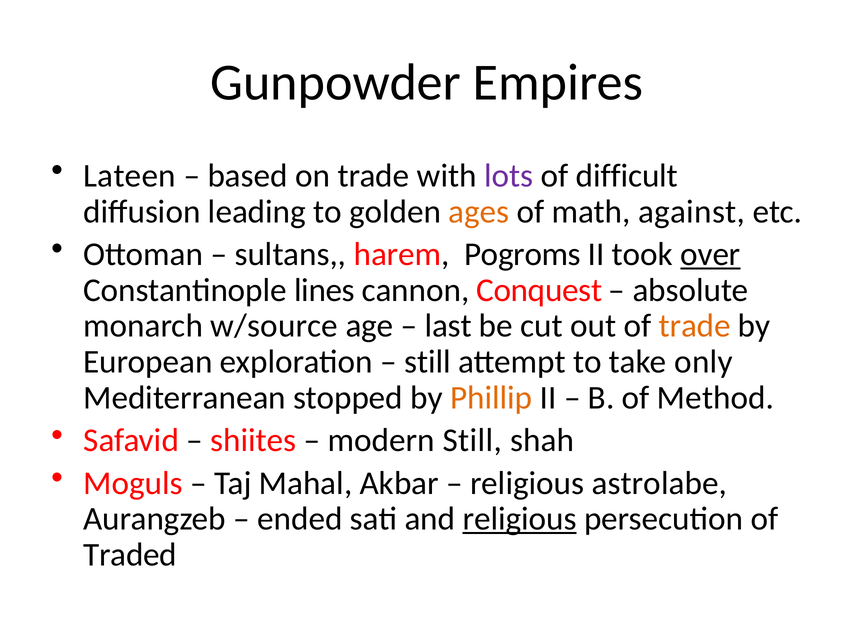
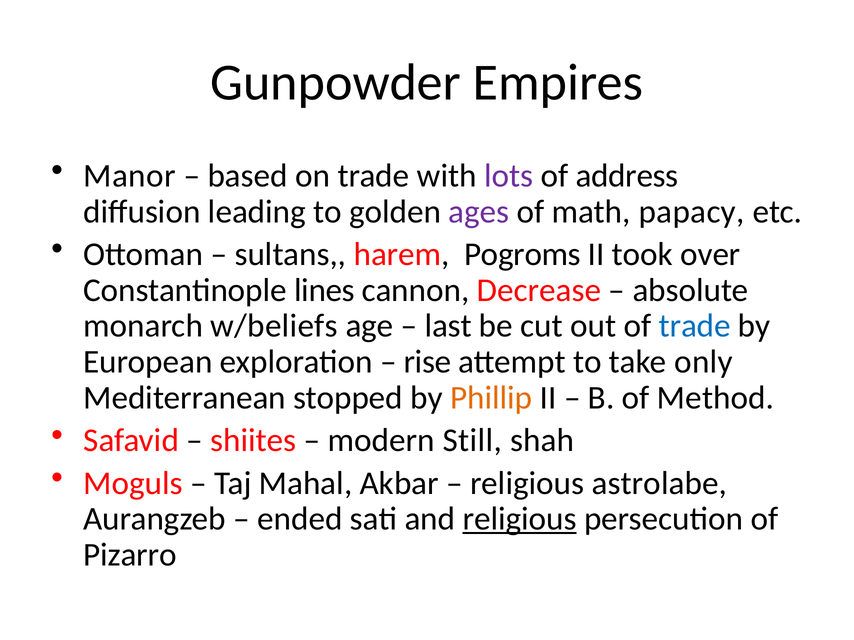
Lateen: Lateen -> Manor
difficult: difficult -> address
ages colour: orange -> purple
against: against -> papacy
over underline: present -> none
Conquest: Conquest -> Decrease
w/source: w/source -> w/beliefs
trade at (695, 326) colour: orange -> blue
still at (427, 362): still -> rise
Traded: Traded -> Pizarro
